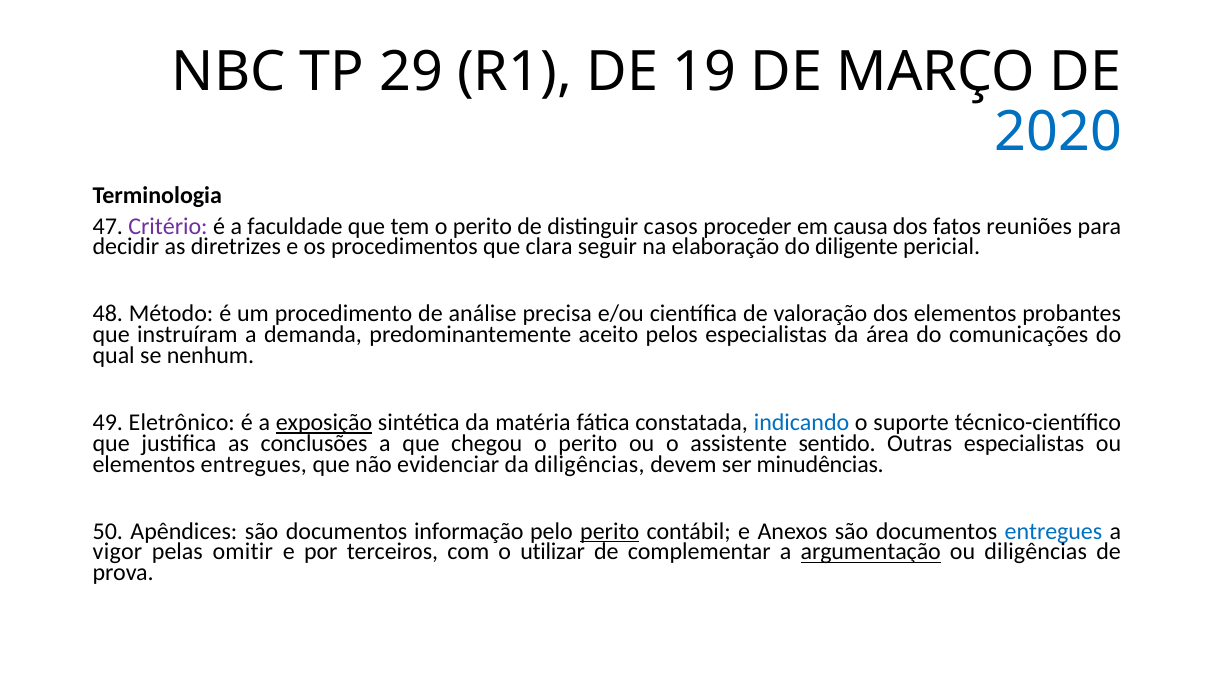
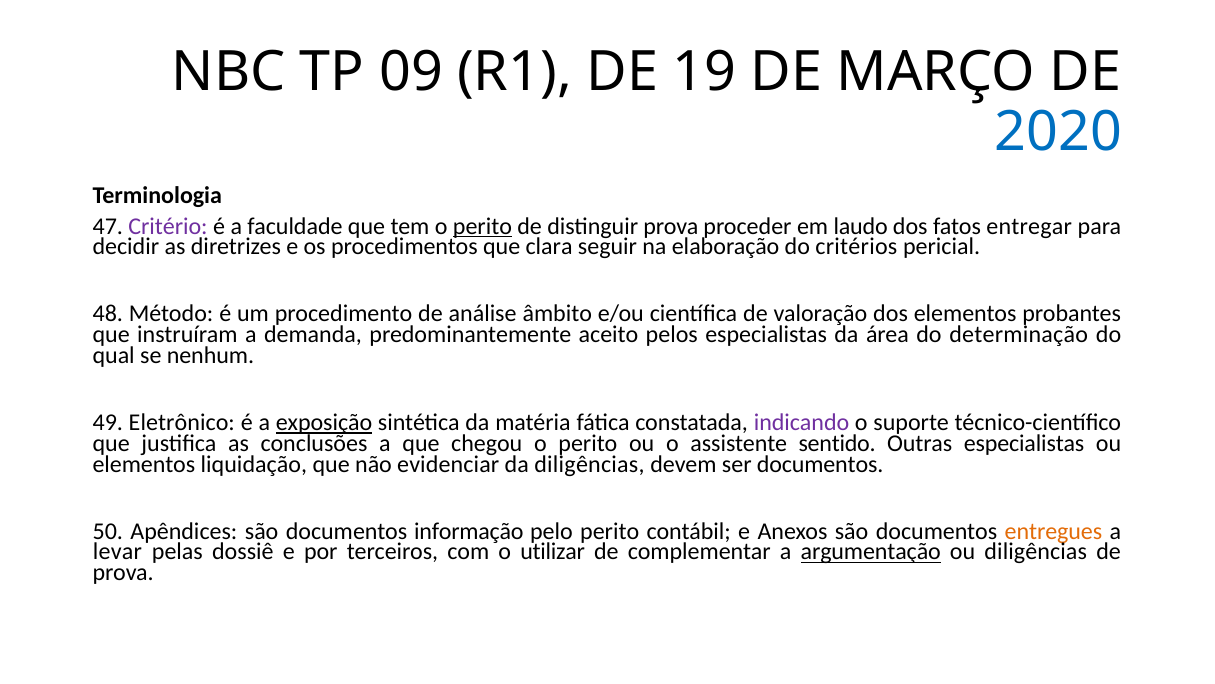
29: 29 -> 09
perito at (482, 226) underline: none -> present
distinguir casos: casos -> prova
causa: causa -> laudo
reuniões: reuniões -> entregar
diligente: diligente -> critérios
precisa: precisa -> âmbito
comunicações: comunicações -> determinação
indicando colour: blue -> purple
elementos entregues: entregues -> liquidação
ser minudências: minudências -> documentos
perito at (610, 531) underline: present -> none
entregues at (1053, 531) colour: blue -> orange
vigor: vigor -> levar
omitir: omitir -> dossiê
